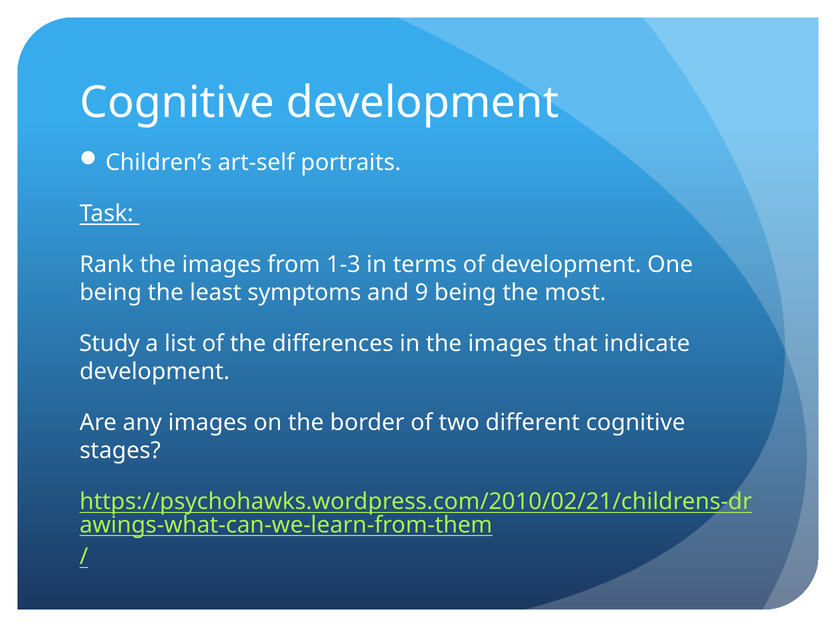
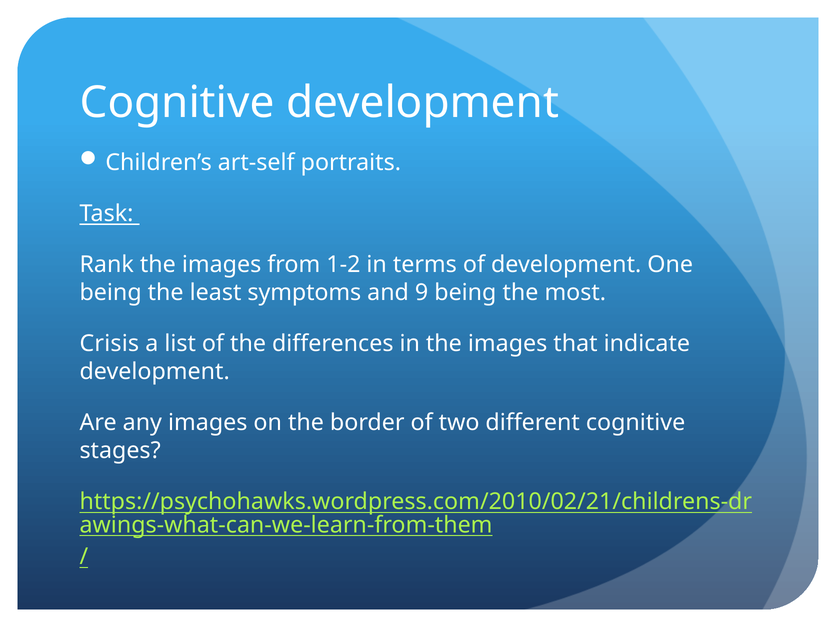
1-3: 1-3 -> 1-2
Study: Study -> Crisis
